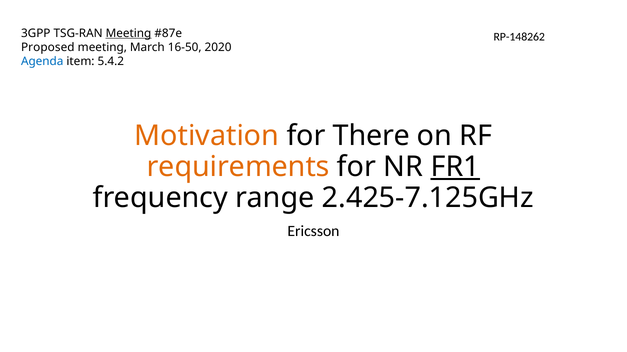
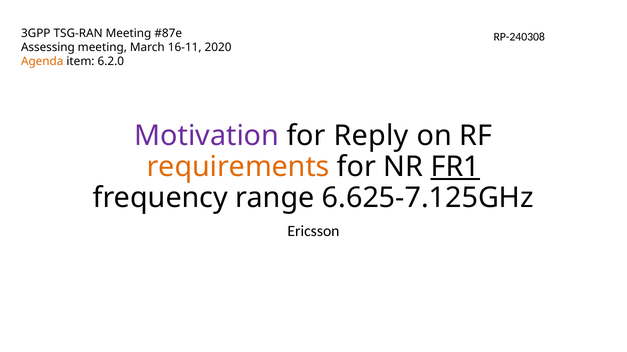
Meeting at (128, 33) underline: present -> none
RP-148262: RP-148262 -> RP-240308
Proposed: Proposed -> Assessing
16-50: 16-50 -> 16-11
Agenda colour: blue -> orange
5.4.2: 5.4.2 -> 6.2.0
Motivation colour: orange -> purple
There: There -> Reply
2.425-7.125GHz: 2.425-7.125GHz -> 6.625-7.125GHz
